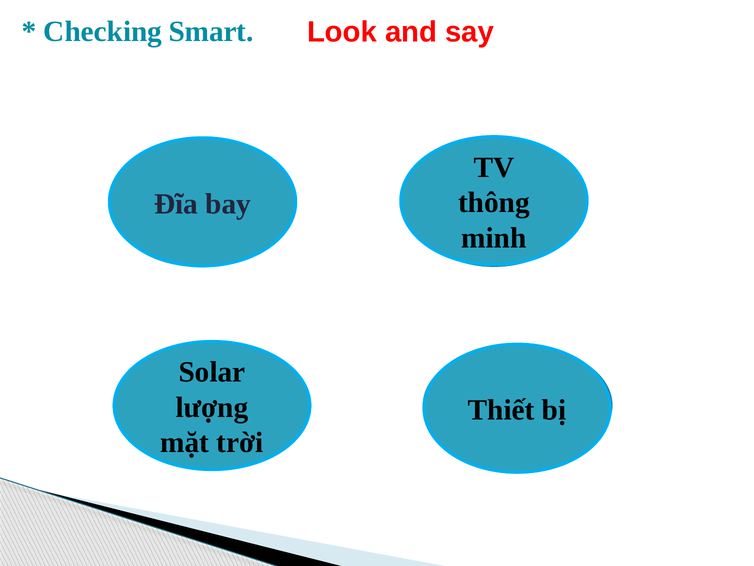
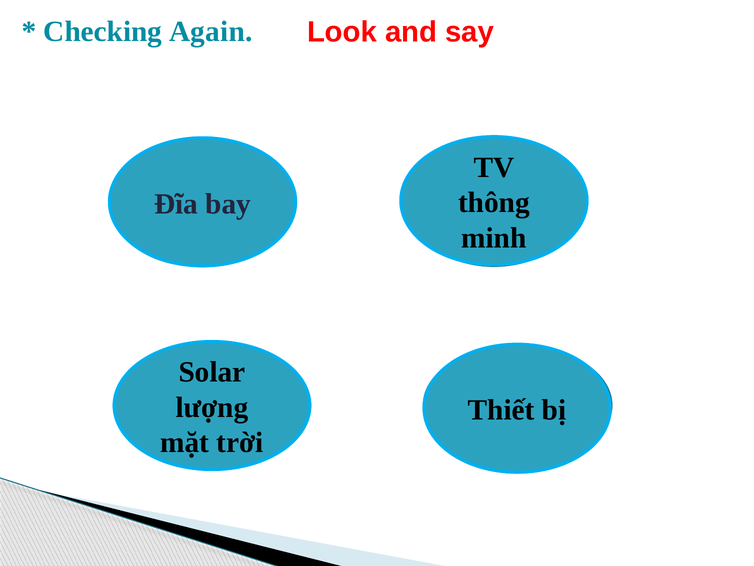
Checking Smart: Smart -> Again
